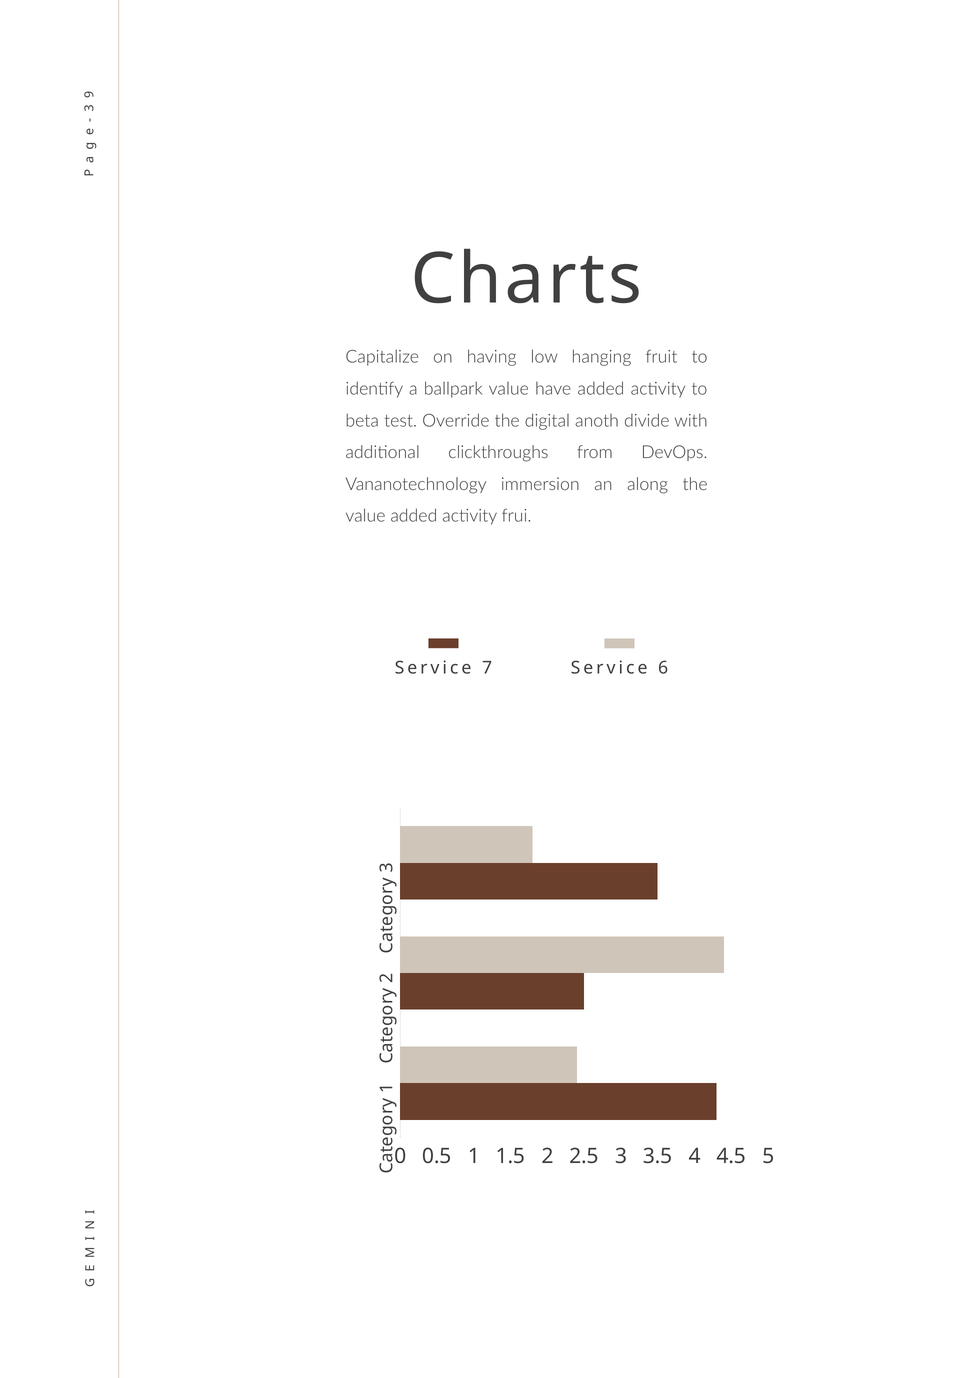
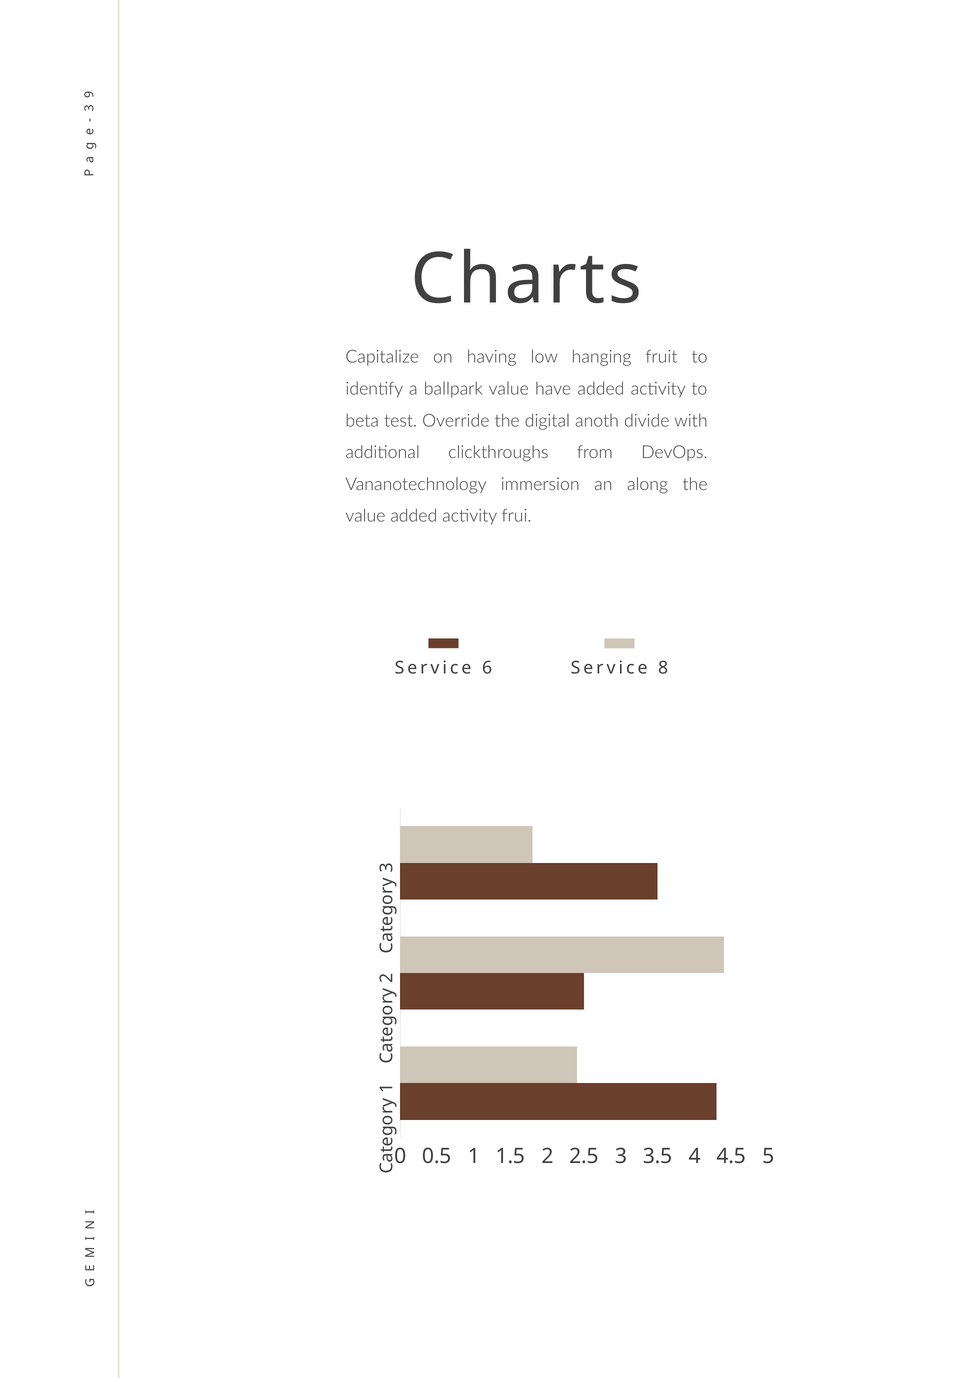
7: 7 -> 6
6: 6 -> 8
